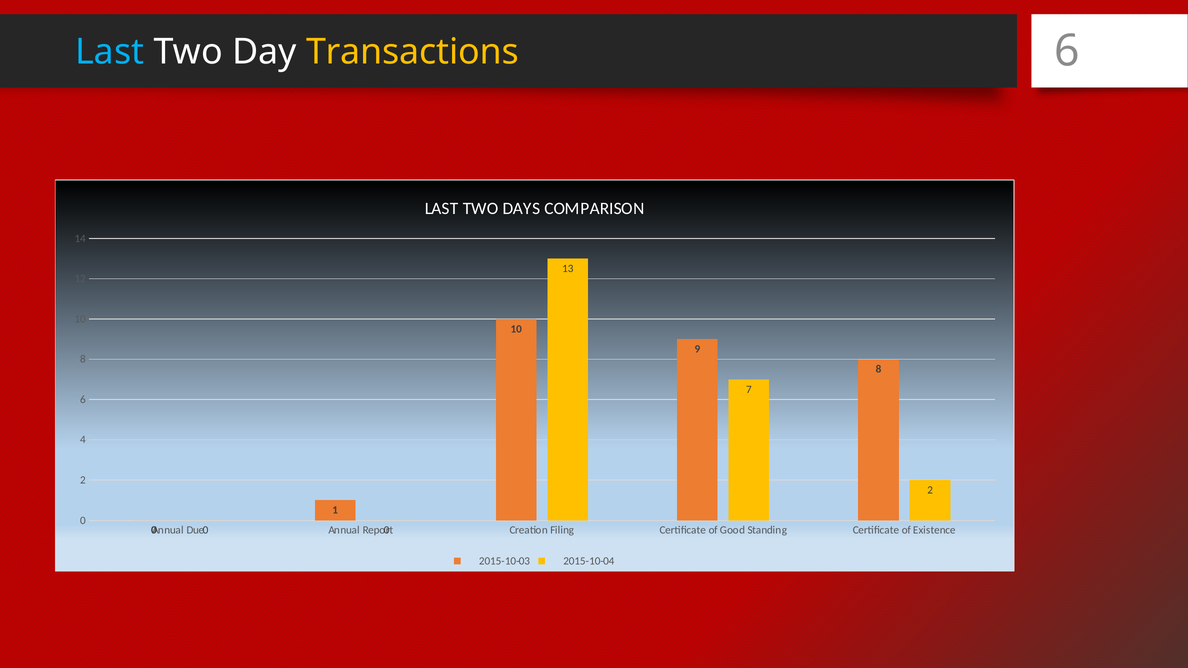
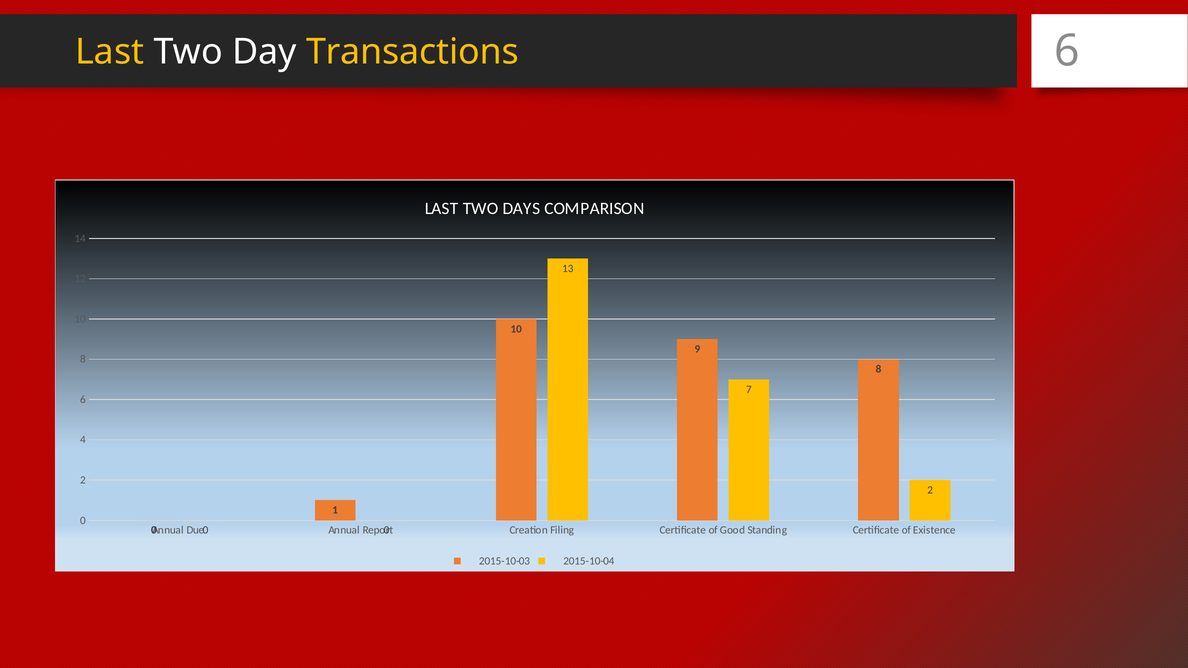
Last at (110, 52) colour: light blue -> yellow
